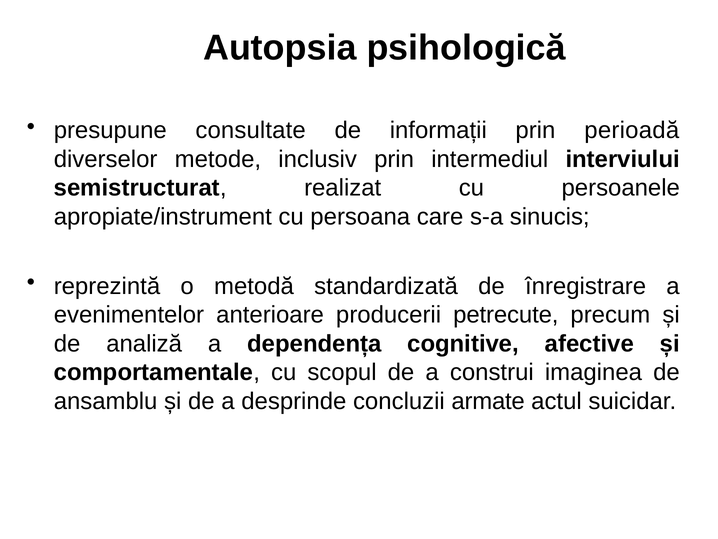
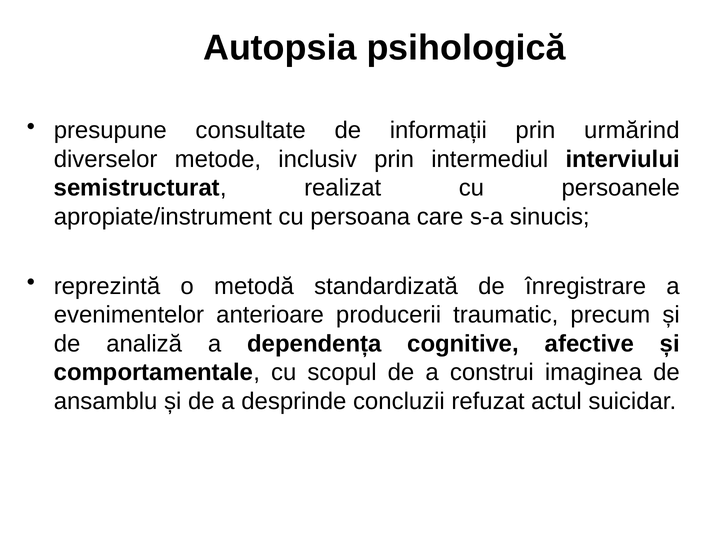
perioadă: perioadă -> urmărind
petrecute: petrecute -> traumatic
armate: armate -> refuzat
